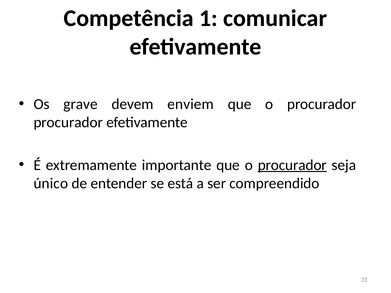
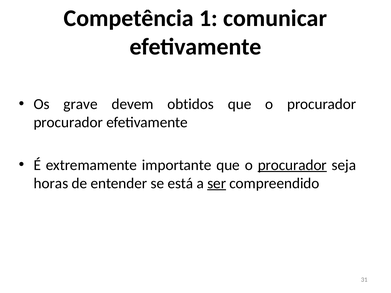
enviem: enviem -> obtidos
único: único -> horas
ser underline: none -> present
